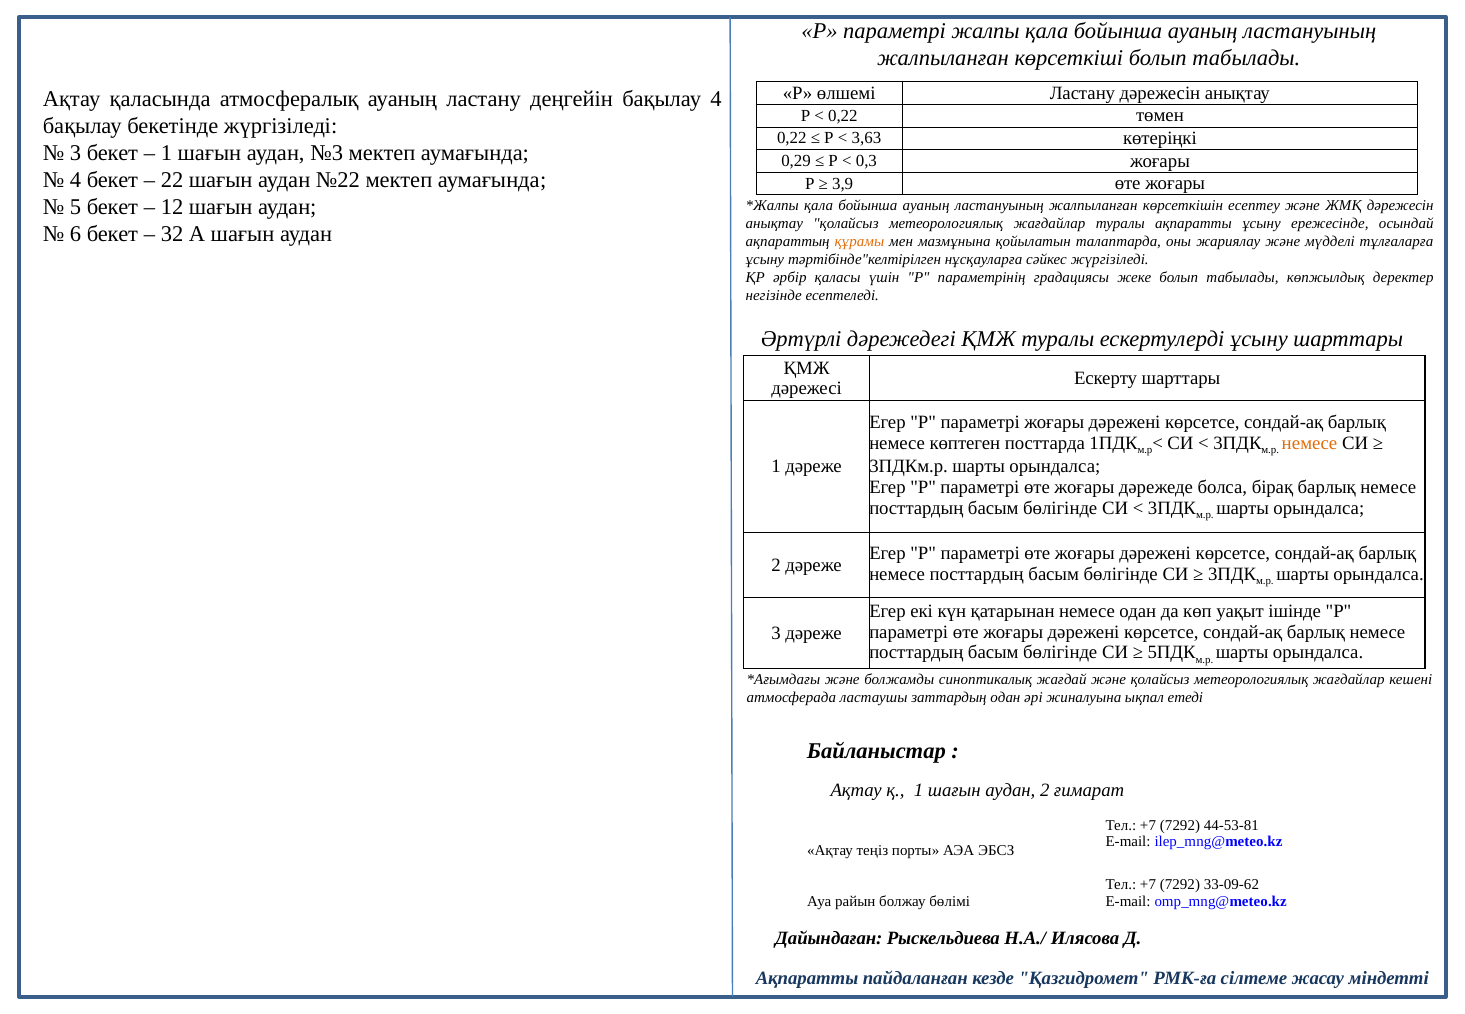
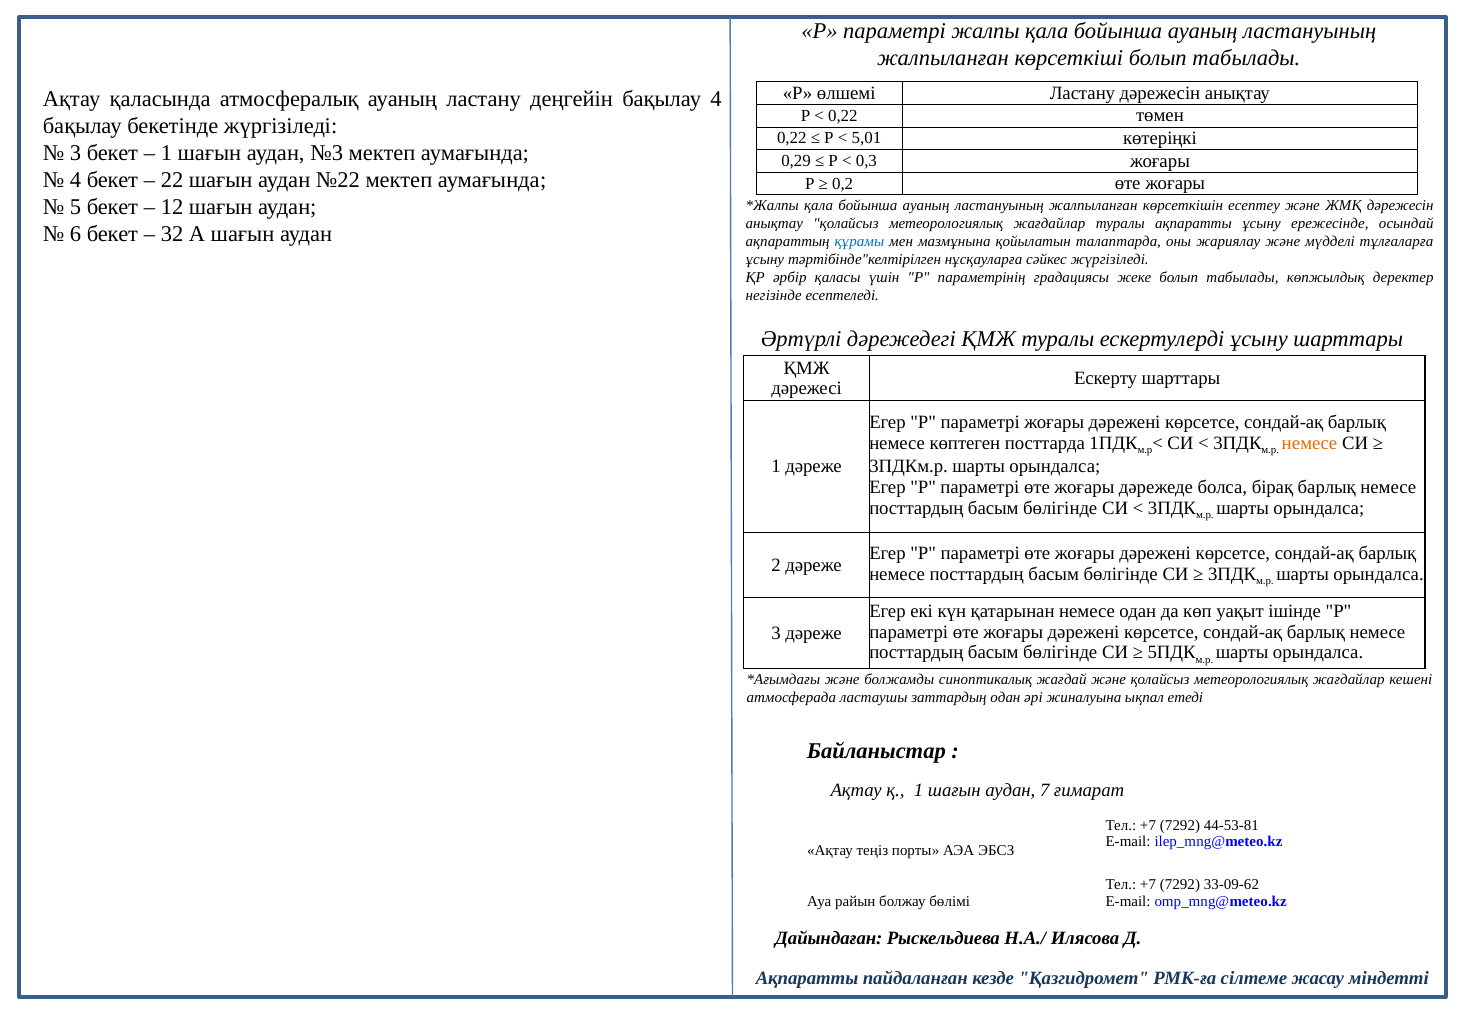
3,63: 3,63 -> 5,01
3,9: 3,9 -> 0,2
құрамы colour: orange -> blue
аудан 2: 2 -> 7
